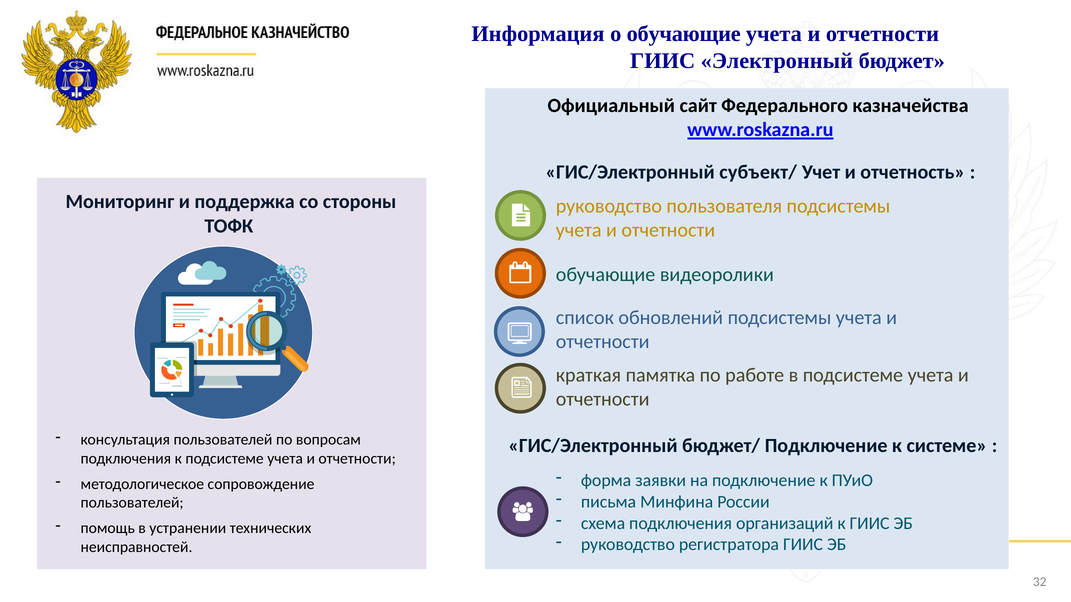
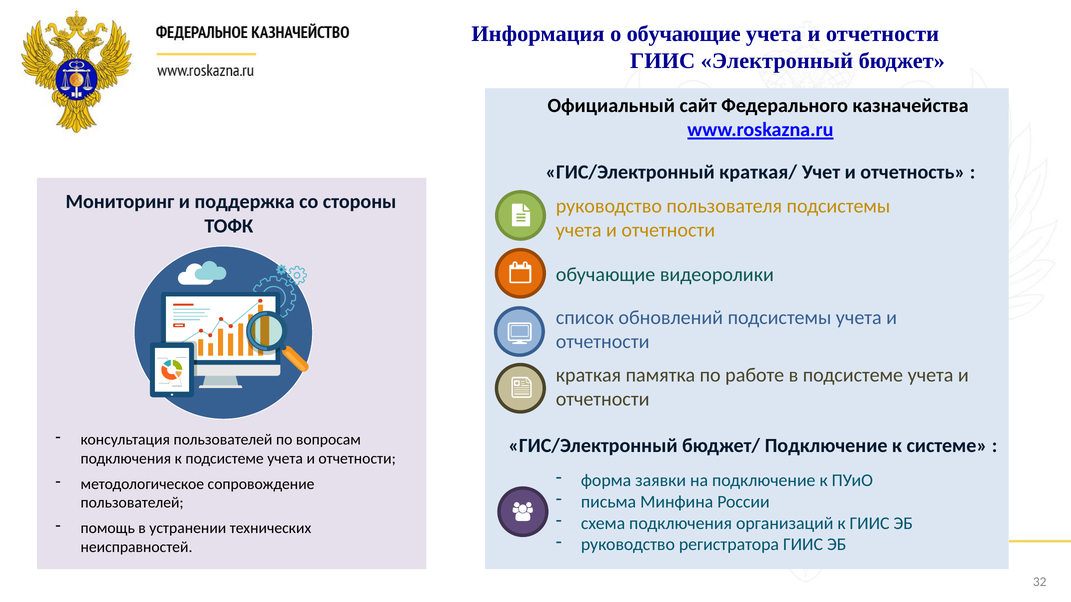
субъект/: субъект/ -> краткая/
